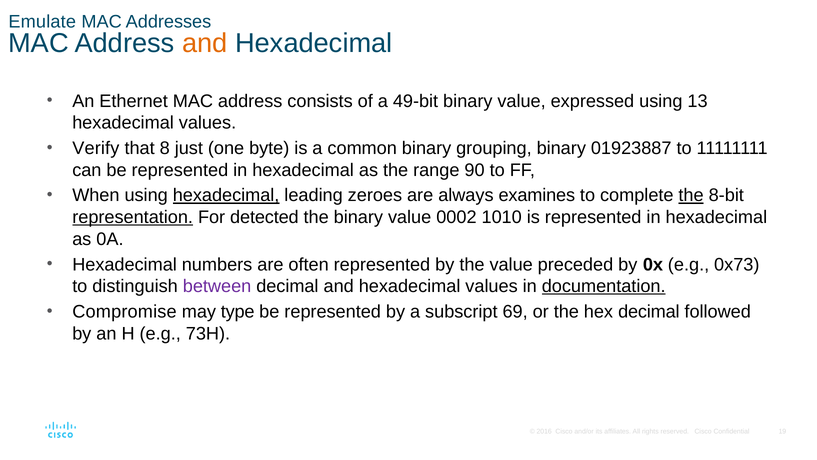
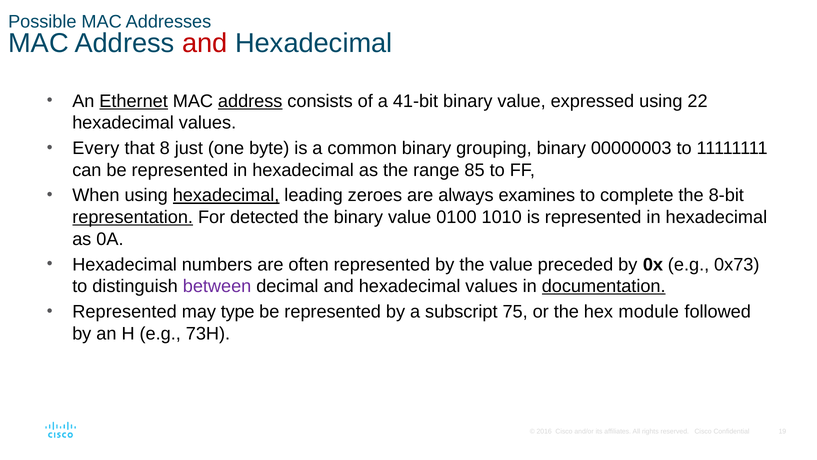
Emulate: Emulate -> Possible
and at (205, 43) colour: orange -> red
Ethernet underline: none -> present
address at (250, 101) underline: none -> present
49-bit: 49-bit -> 41-bit
13: 13 -> 22
Verify: Verify -> Every
01923887: 01923887 -> 00000003
90: 90 -> 85
the at (691, 195) underline: present -> none
0002: 0002 -> 0100
Compromise at (124, 311): Compromise -> Represented
69: 69 -> 75
hex decimal: decimal -> module
